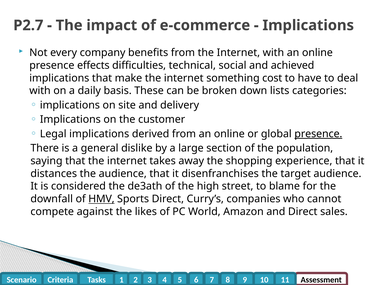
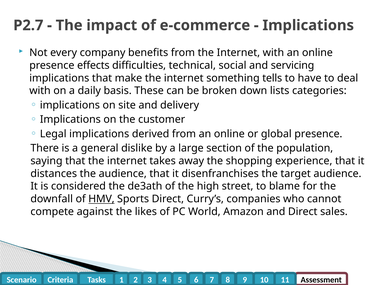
achieved: achieved -> servicing
cost: cost -> tells
presence at (318, 133) underline: present -> none
